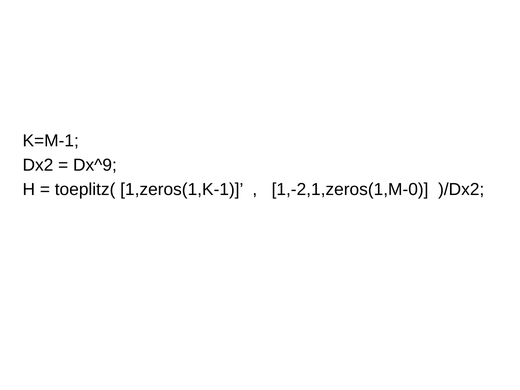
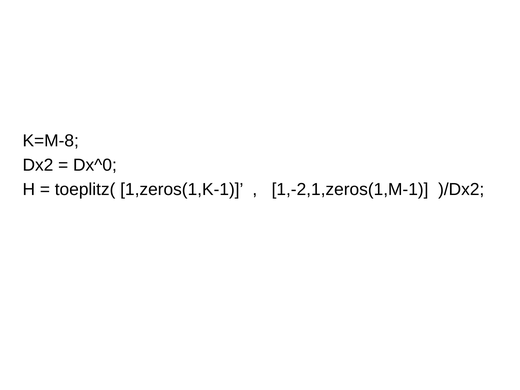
K=M-1: K=M-1 -> K=M-8
Dx^9: Dx^9 -> Dx^0
1,-2,1,zeros(1,M-0: 1,-2,1,zeros(1,M-0 -> 1,-2,1,zeros(1,M-1
